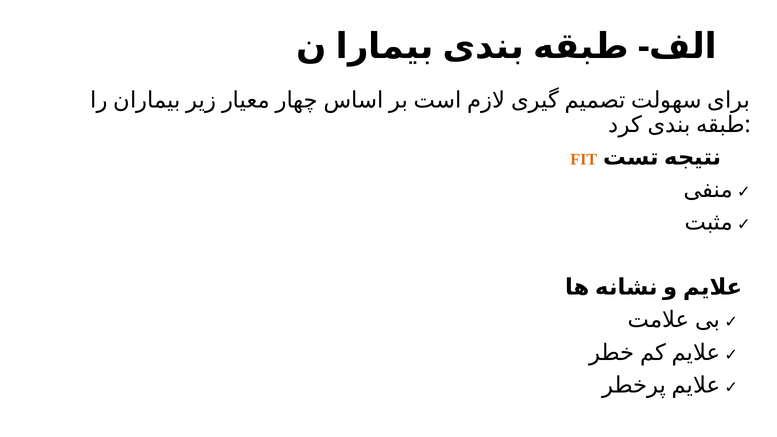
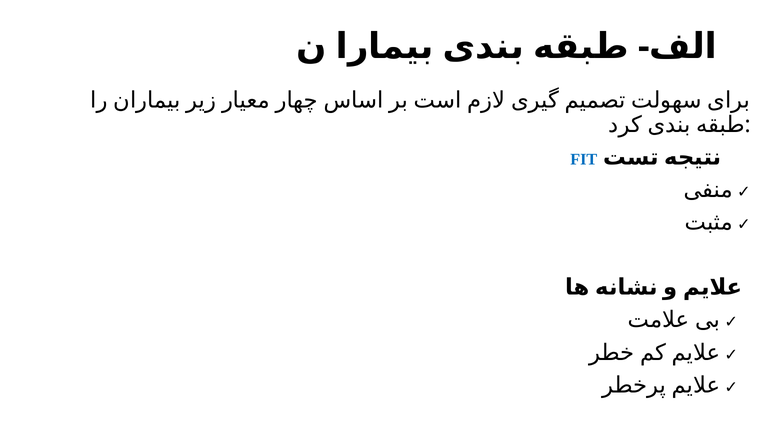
FIT colour: orange -> blue
